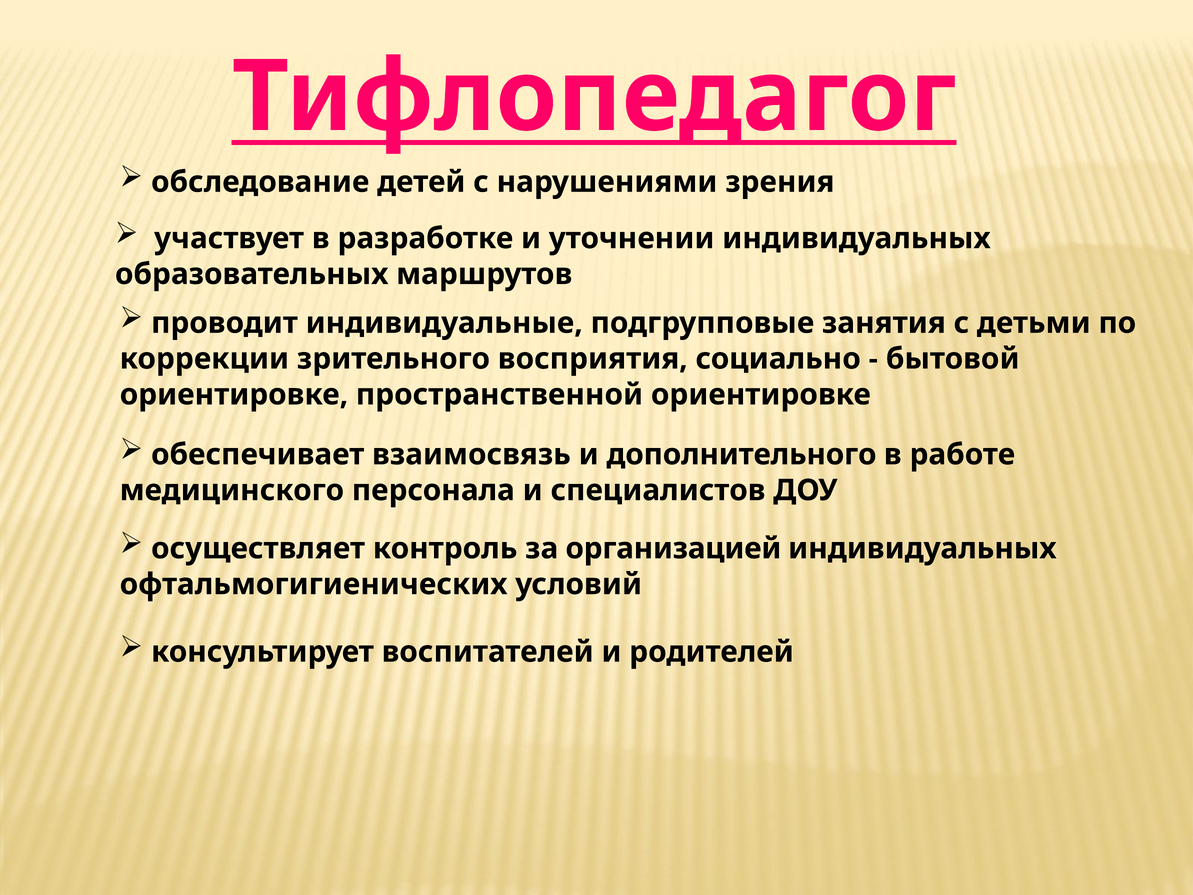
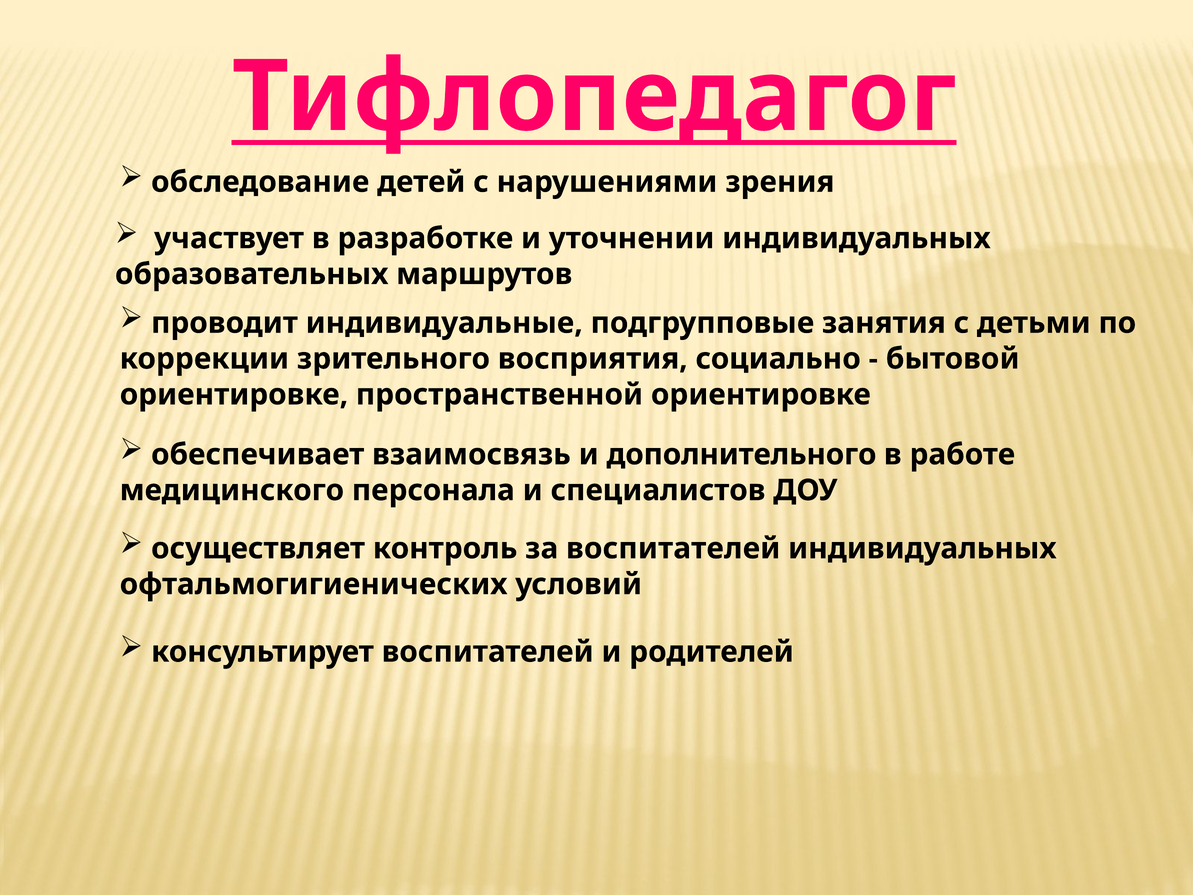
за организацией: организацией -> воспитателей
